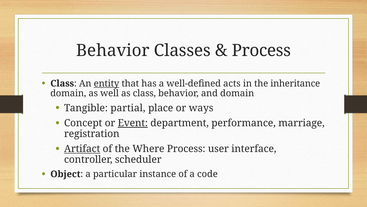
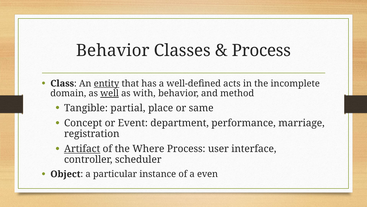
inheritance: inheritance -> incomplete
well underline: none -> present
as class: class -> with
and domain: domain -> method
ways: ways -> same
Event underline: present -> none
code: code -> even
